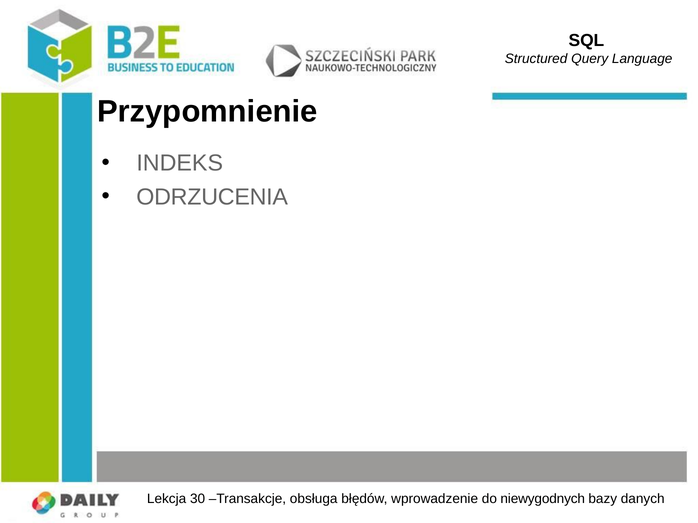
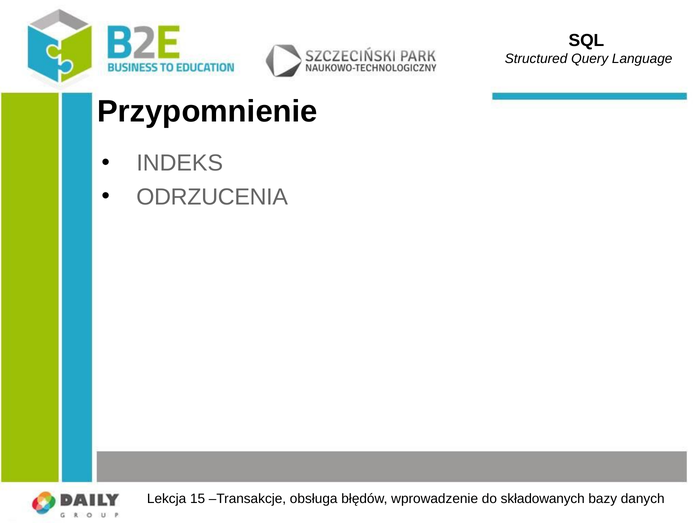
30: 30 -> 15
niewygodnych: niewygodnych -> składowanych
